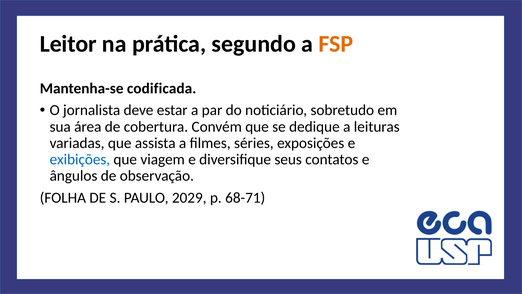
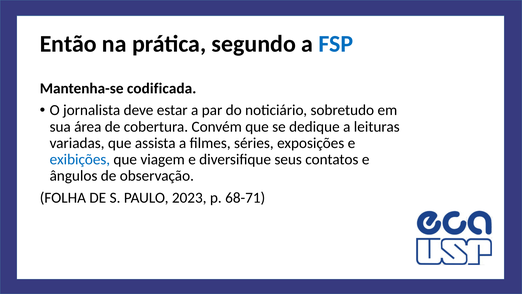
Leitor: Leitor -> Então
FSP colour: orange -> blue
2029: 2029 -> 2023
